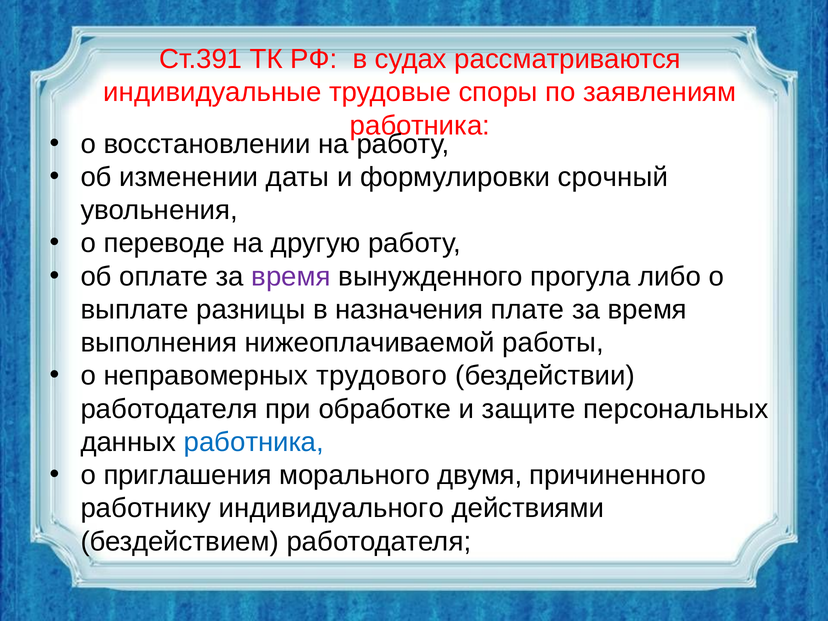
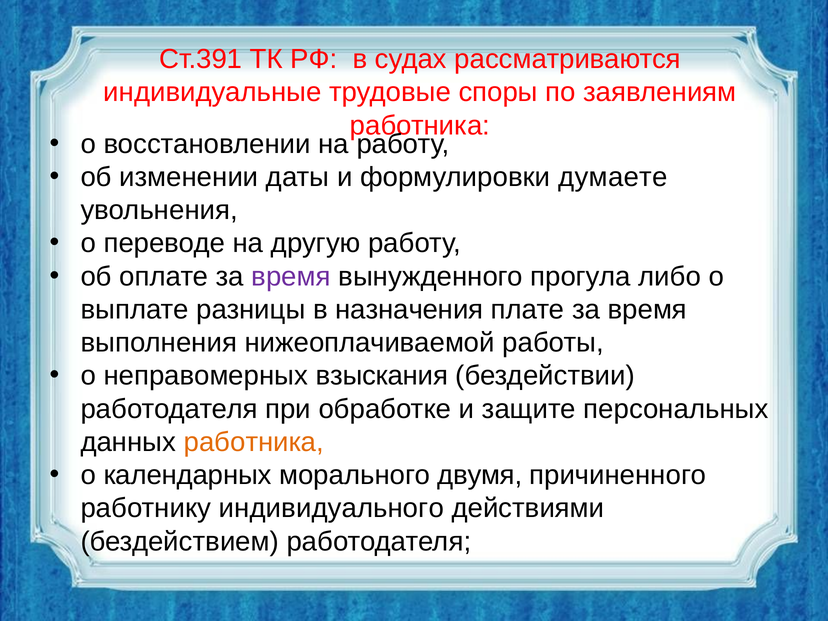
срочный: срочный -> думаете
трудового: трудового -> взыскания
работника at (254, 442) colour: blue -> orange
приглашения: приглашения -> календарных
